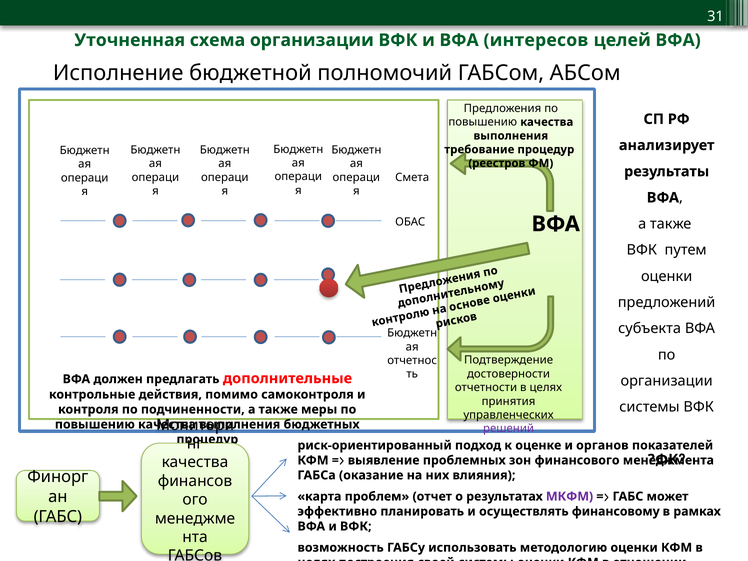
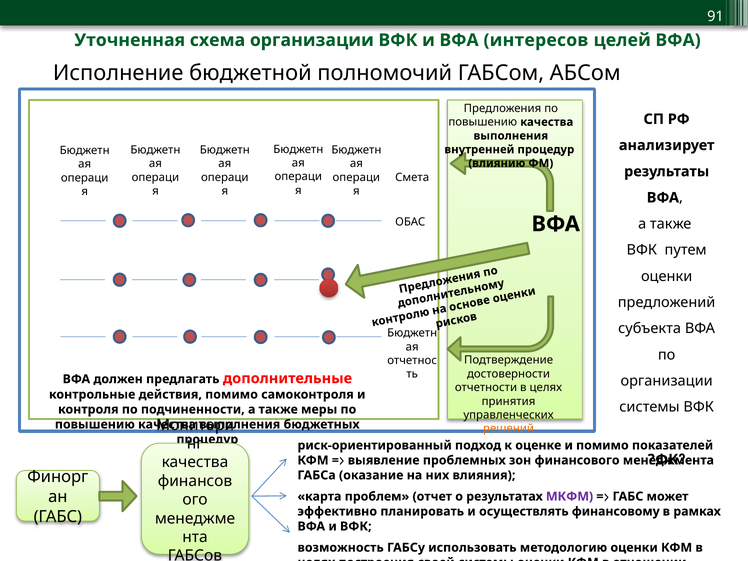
31: 31 -> 91
требование: требование -> внутренней
реестров: реестров -> влиянию
решений colour: purple -> orange
и органов: органов -> помимо
